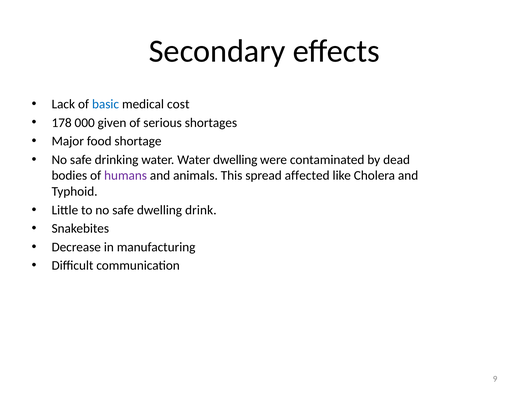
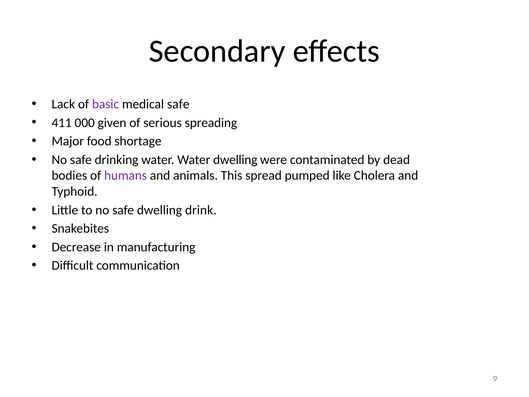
basic colour: blue -> purple
medical cost: cost -> safe
178: 178 -> 411
shortages: shortages -> spreading
affected: affected -> pumped
